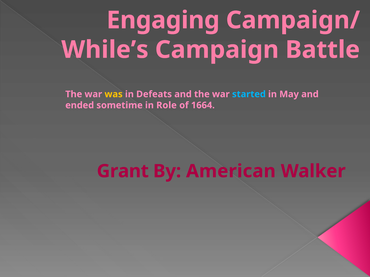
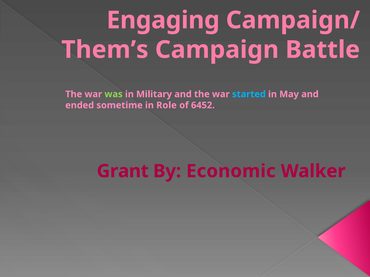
While’s: While’s -> Them’s
was colour: yellow -> light green
Defeats: Defeats -> Military
1664: 1664 -> 6452
American: American -> Economic
